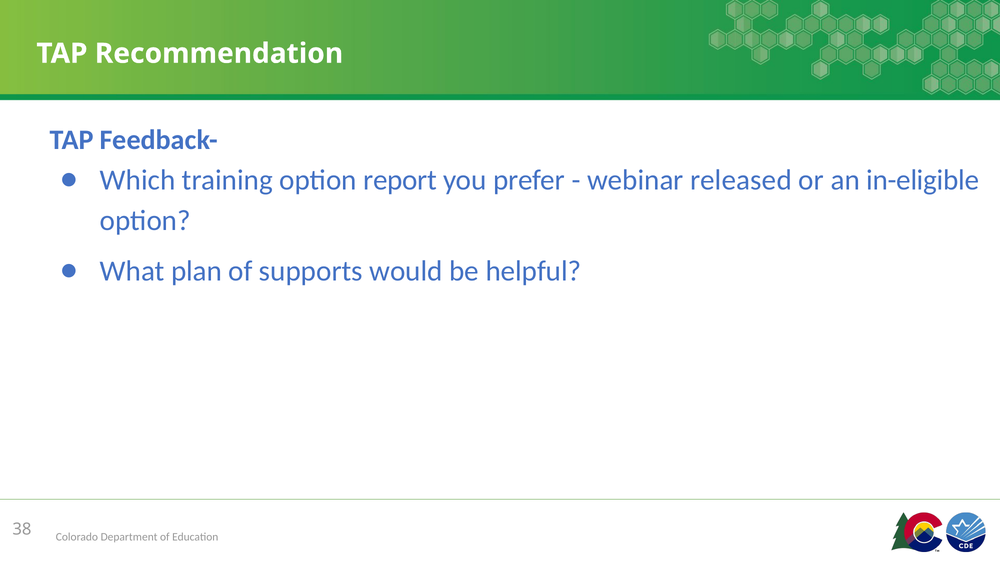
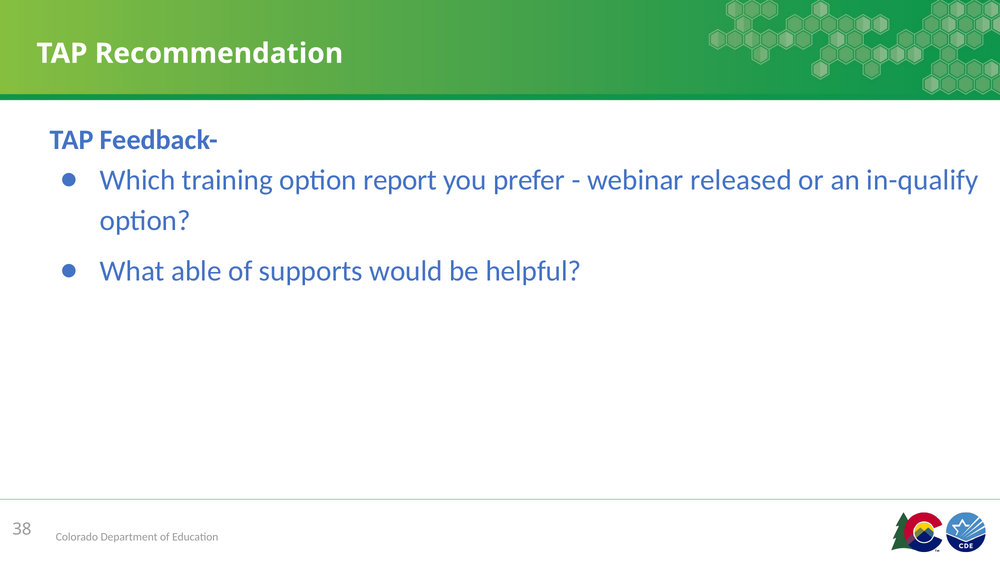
in-eligible: in-eligible -> in-qualify
plan: plan -> able
